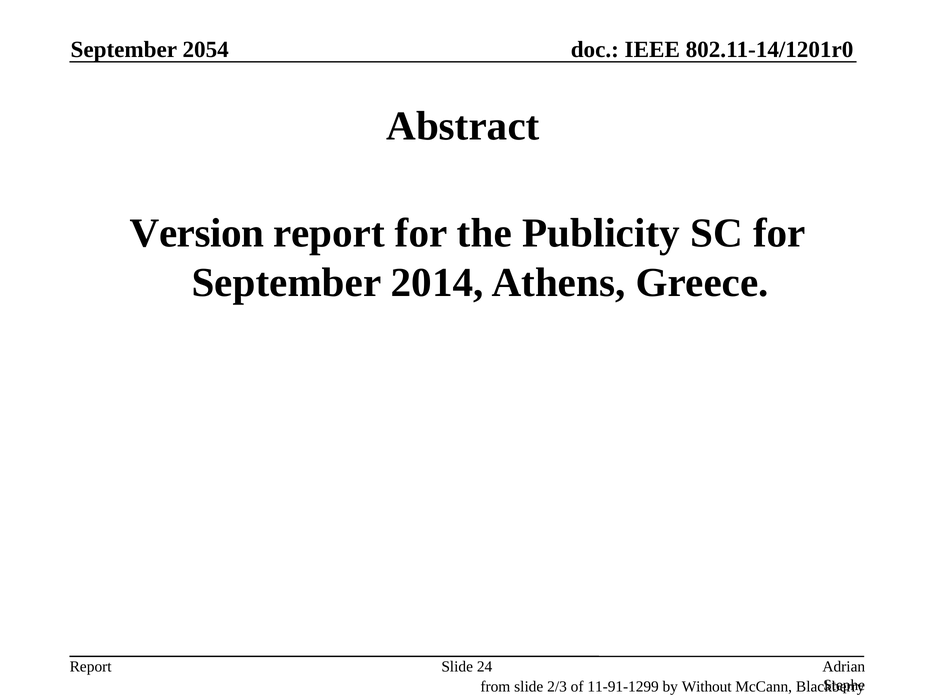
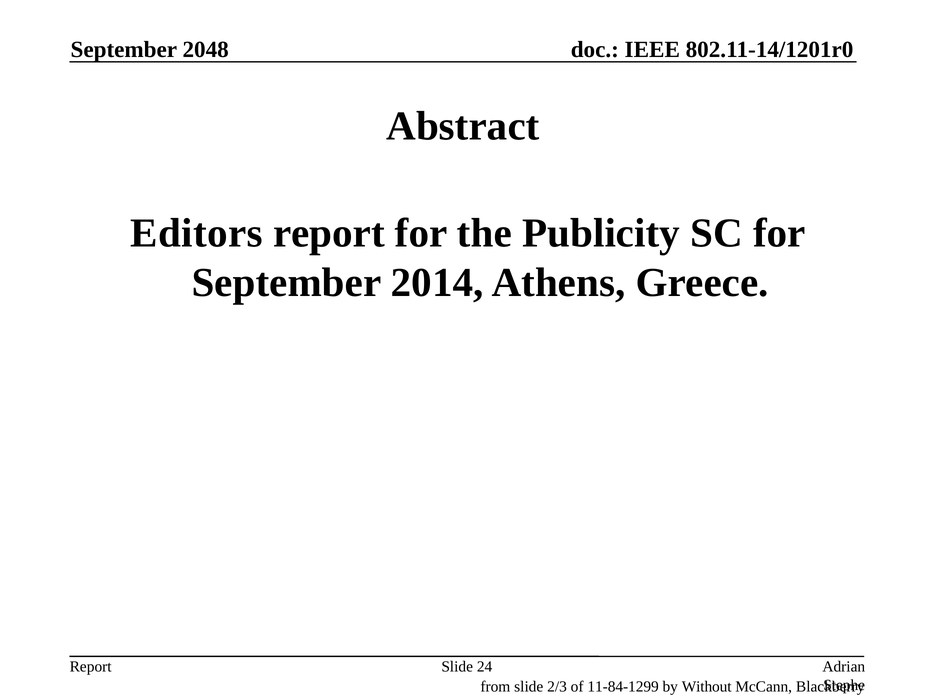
2054: 2054 -> 2048
Version: Version -> Editors
11-91-1299: 11-91-1299 -> 11-84-1299
